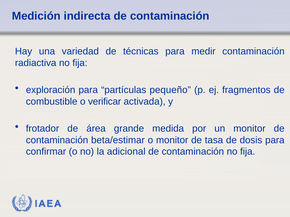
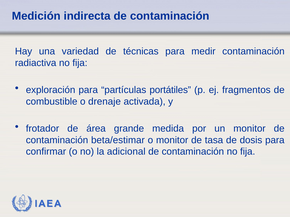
pequeño: pequeño -> portátiles
verificar: verificar -> drenaje
